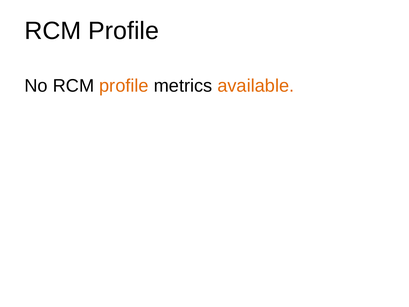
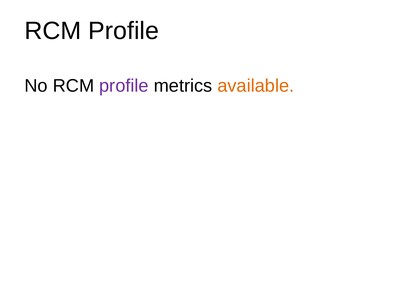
profile at (124, 86) colour: orange -> purple
